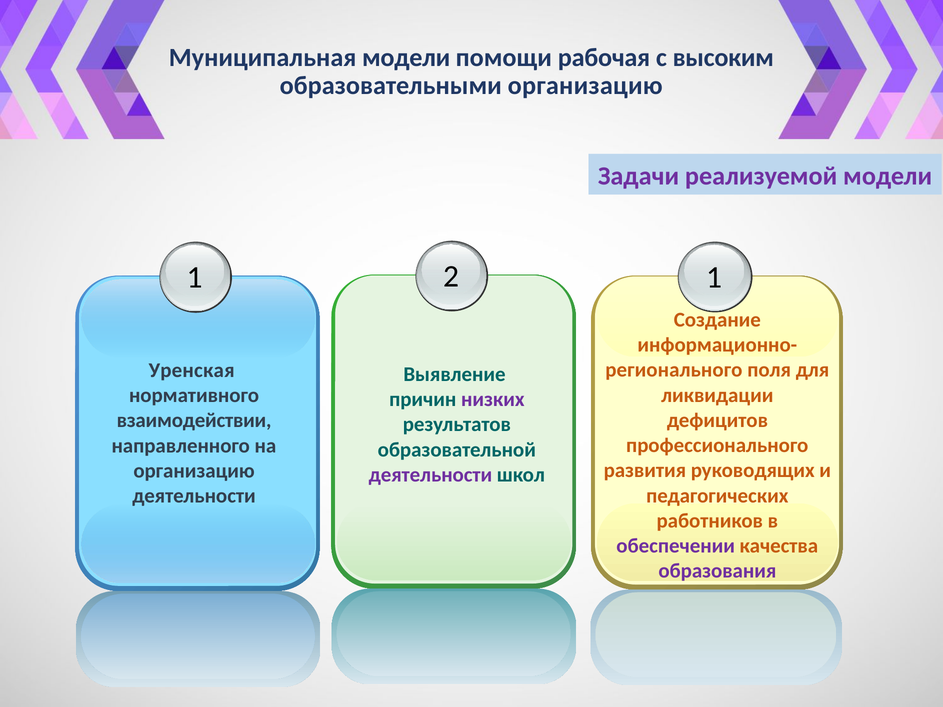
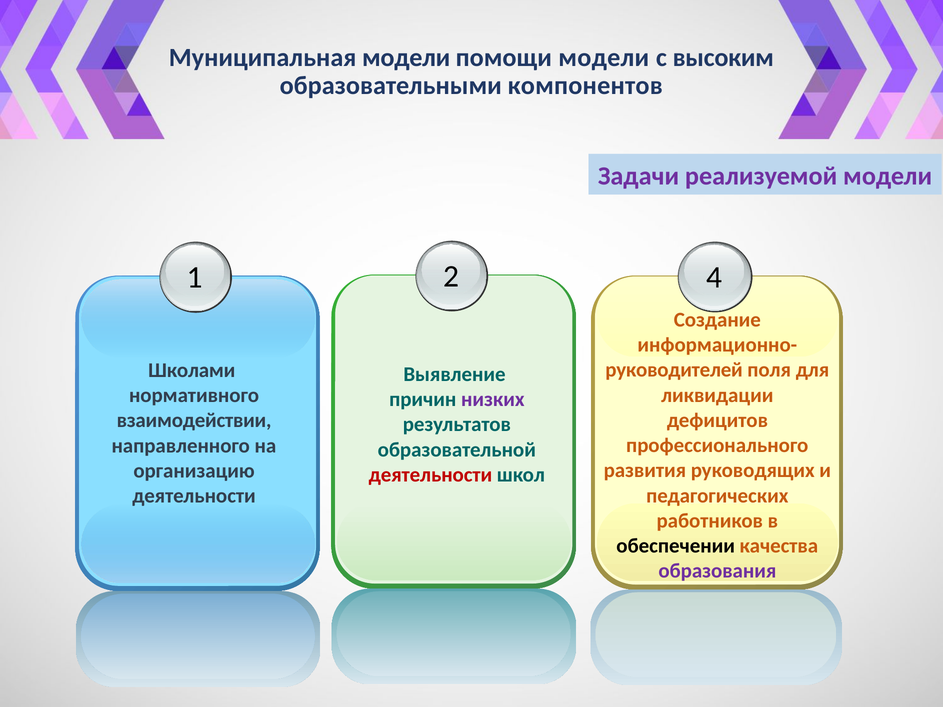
помощи рабочая: рабочая -> модели
образовательными организацию: организацию -> компонентов
1 at (714, 278): 1 -> 4
регионального: регионального -> руководителей
Уренская: Уренская -> Школами
деятельности at (430, 475) colour: purple -> red
обеспечении colour: purple -> black
